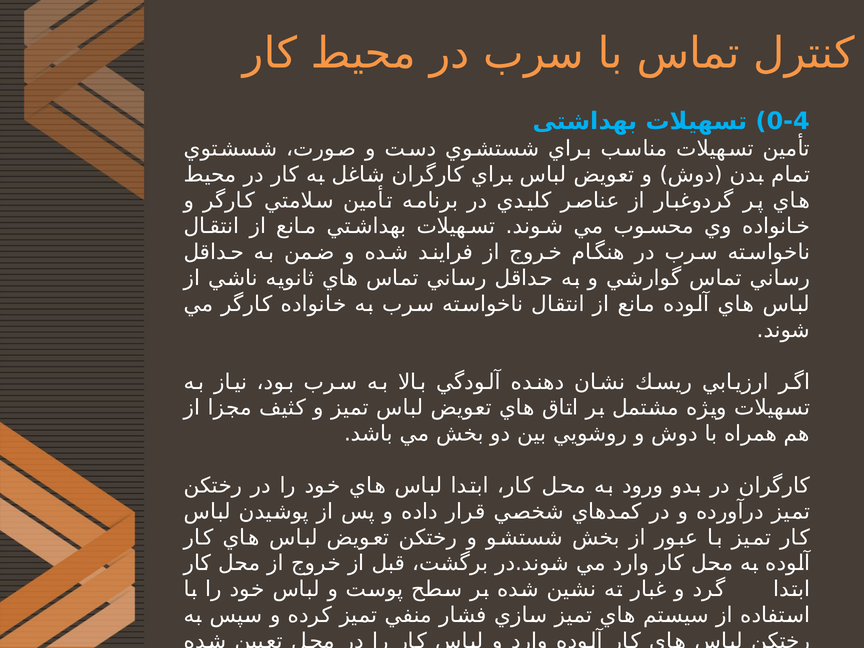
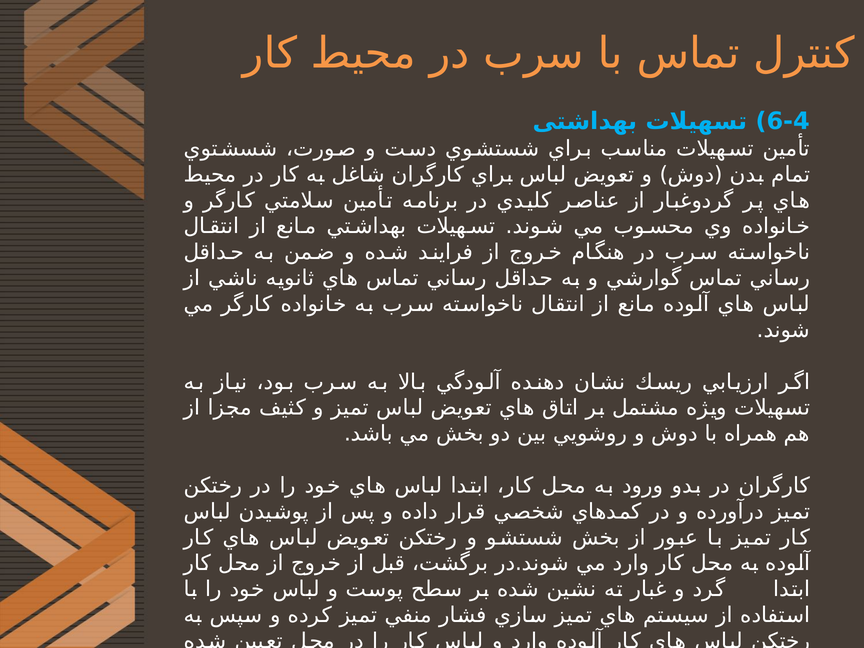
0-4: 0-4 -> 6-4
